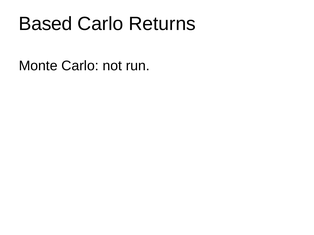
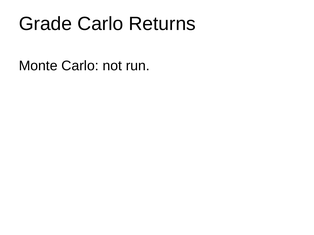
Based: Based -> Grade
